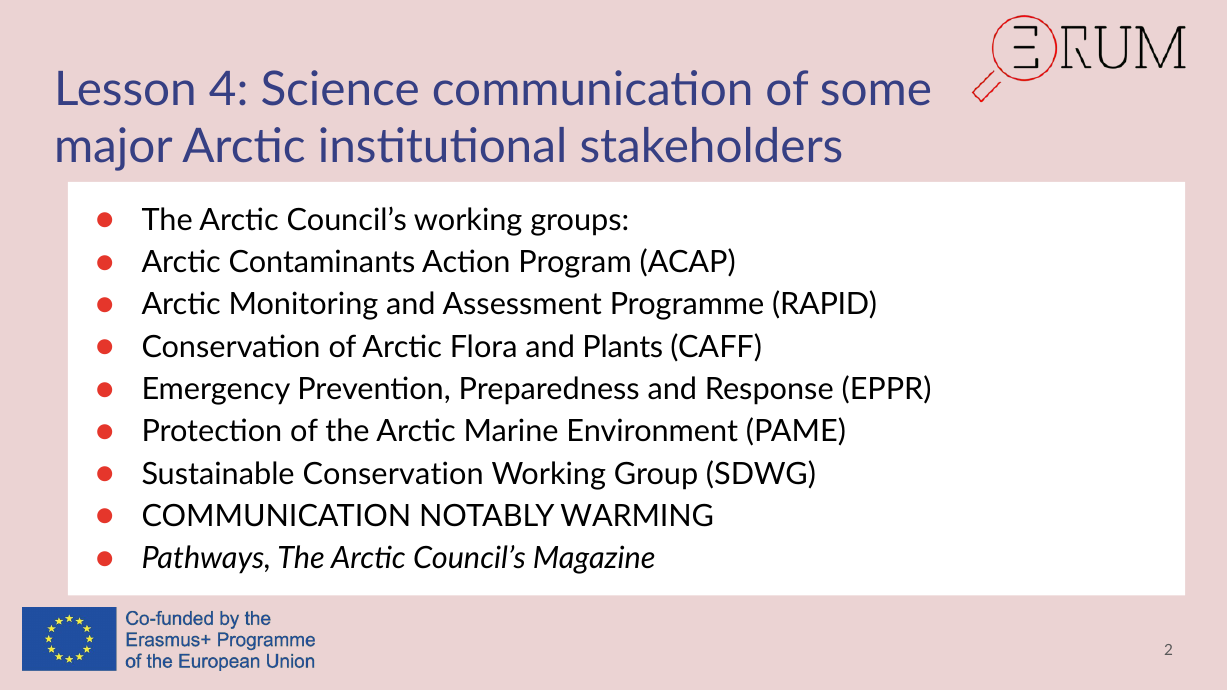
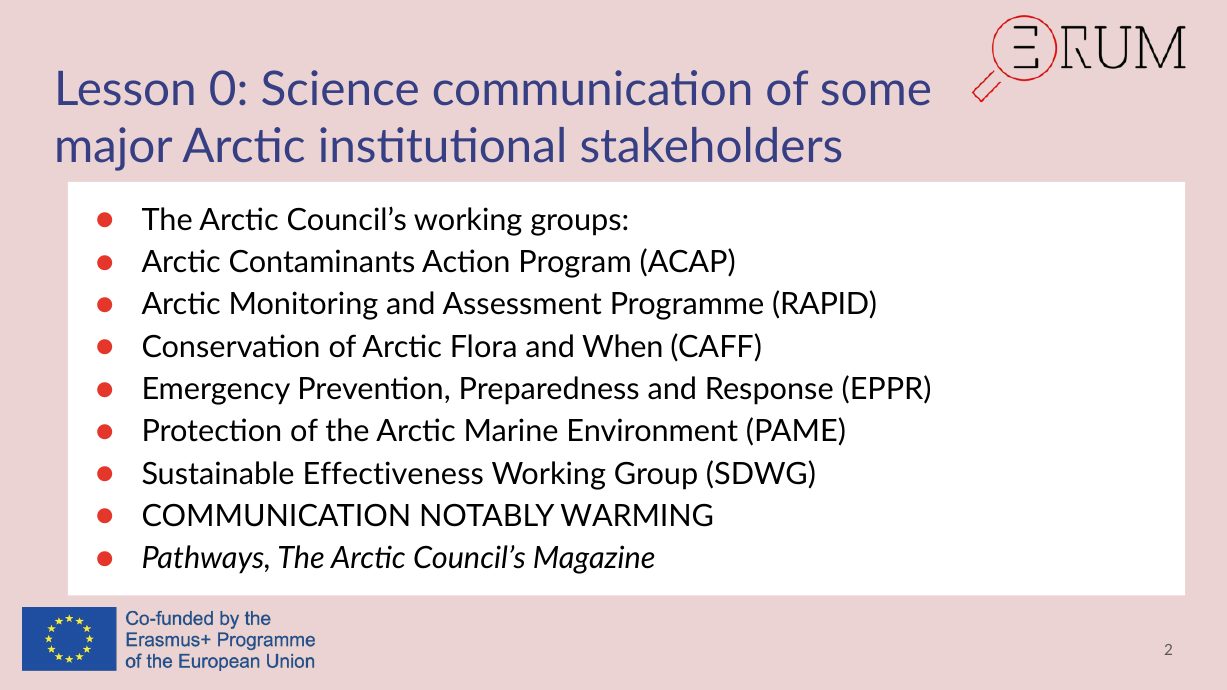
4: 4 -> 0
Plants: Plants -> When
Sustainable Conservation: Conservation -> Effectiveness
